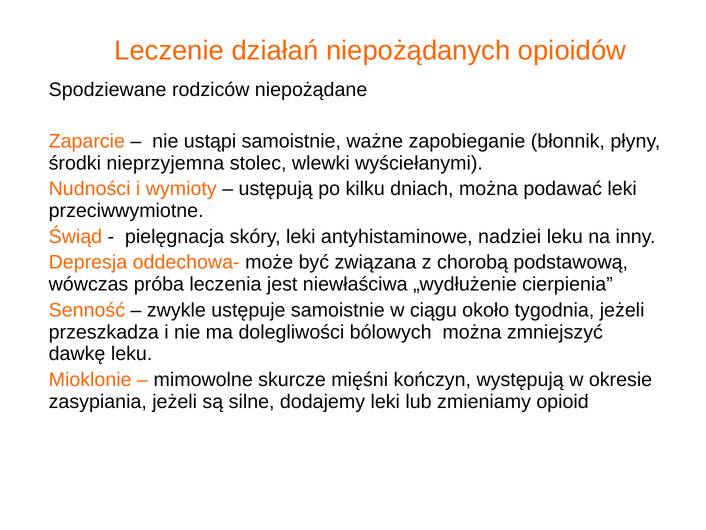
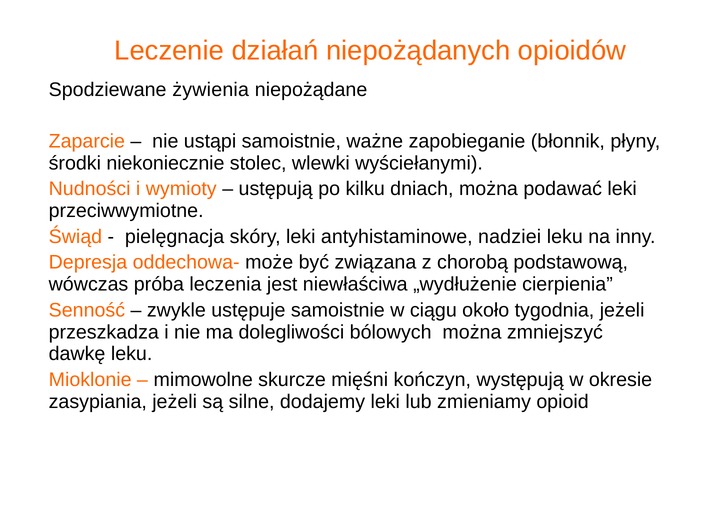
rodziców: rodziców -> żywienia
nieprzyjemna: nieprzyjemna -> niekoniecznie
